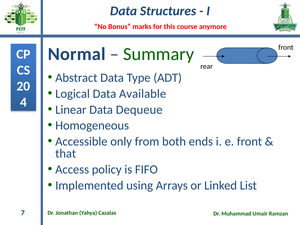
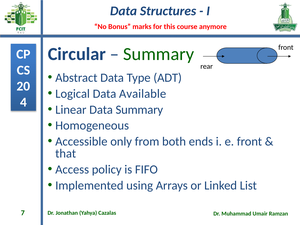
Normal: Normal -> Circular
Data Dequeue: Dequeue -> Summary
